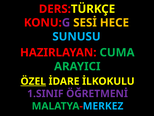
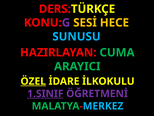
1.SINIF underline: none -> present
